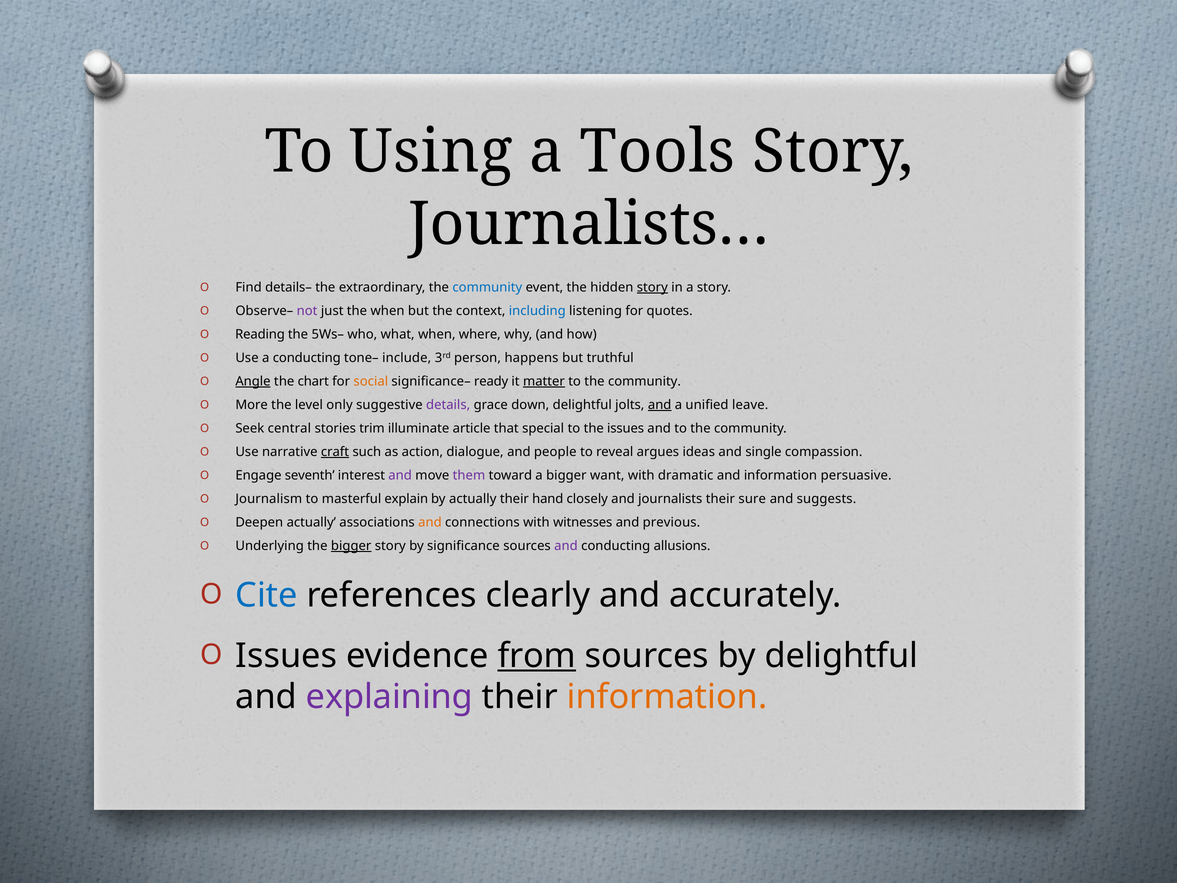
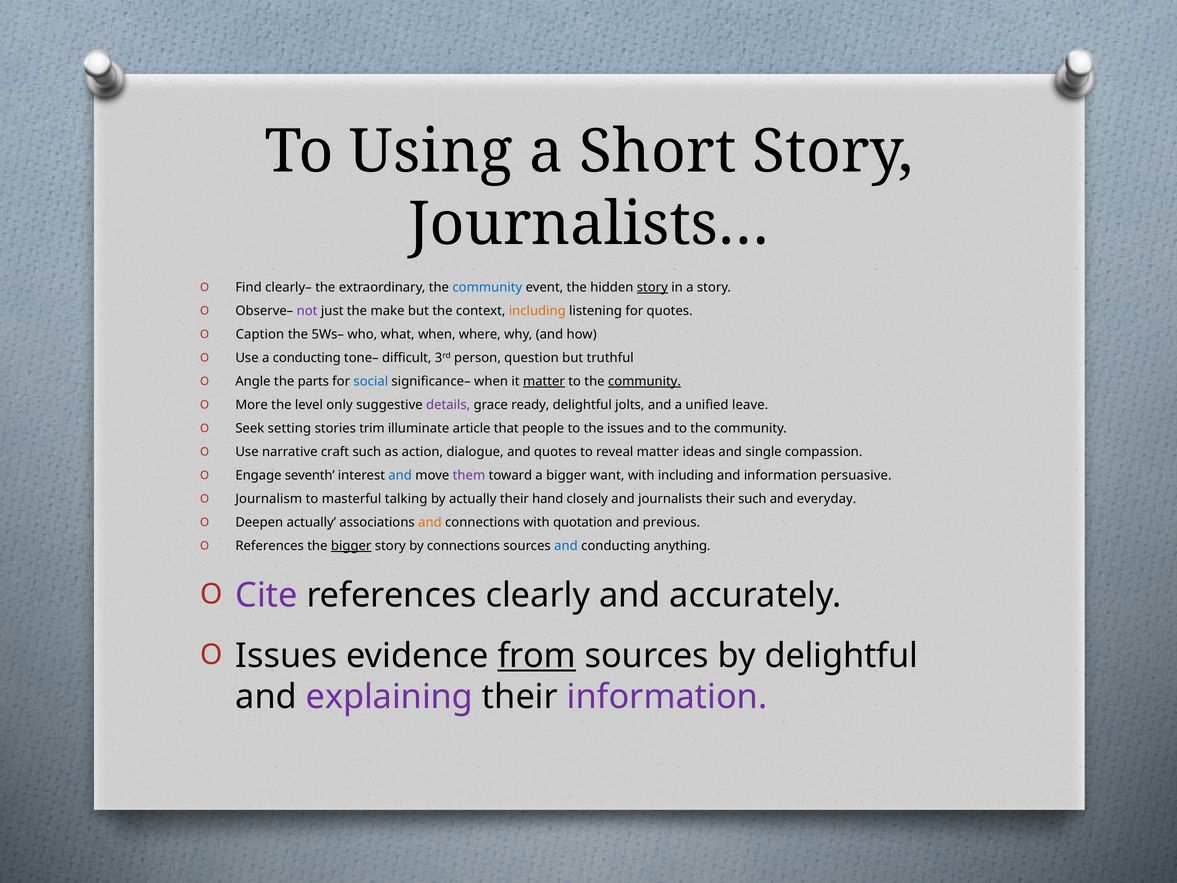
Tools: Tools -> Short
details–: details– -> clearly–
the when: when -> make
including at (537, 311) colour: blue -> orange
Reading: Reading -> Caption
include: include -> difficult
happens: happens -> question
Angle underline: present -> none
chart: chart -> parts
social colour: orange -> blue
significance– ready: ready -> when
community at (644, 381) underline: none -> present
down: down -> ready
and at (660, 405) underline: present -> none
central: central -> setting
special: special -> people
craft underline: present -> none
and people: people -> quotes
reveal argues: argues -> matter
and at (400, 475) colour: purple -> blue
with dramatic: dramatic -> including
explain: explain -> talking
their sure: sure -> such
suggests: suggests -> everyday
witnesses: witnesses -> quotation
Underlying at (270, 546): Underlying -> References
by significance: significance -> connections
and at (566, 546) colour: purple -> blue
allusions: allusions -> anything
Cite colour: blue -> purple
information at (667, 697) colour: orange -> purple
